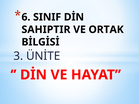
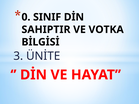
6: 6 -> 0
ORTAK: ORTAK -> VOTKA
